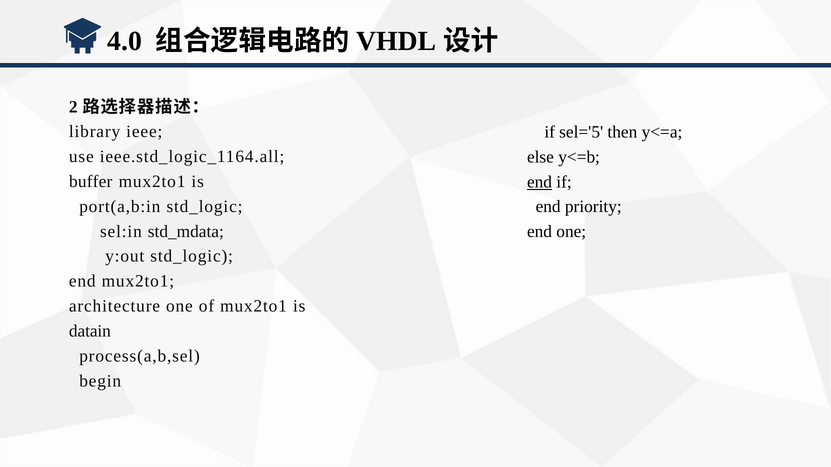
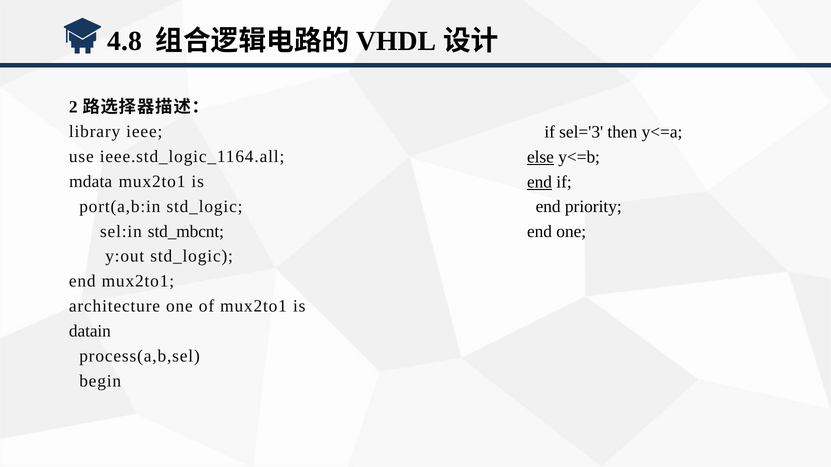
4.0: 4.0 -> 4.8
sel='5: sel='5 -> sel='3
else underline: none -> present
buffer: buffer -> mdata
std_mdata: std_mdata -> std_mbcnt
